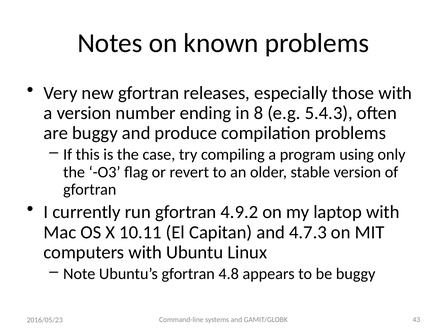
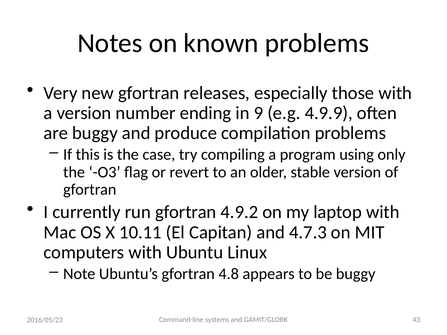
8: 8 -> 9
5.4.3: 5.4.3 -> 4.9.9
